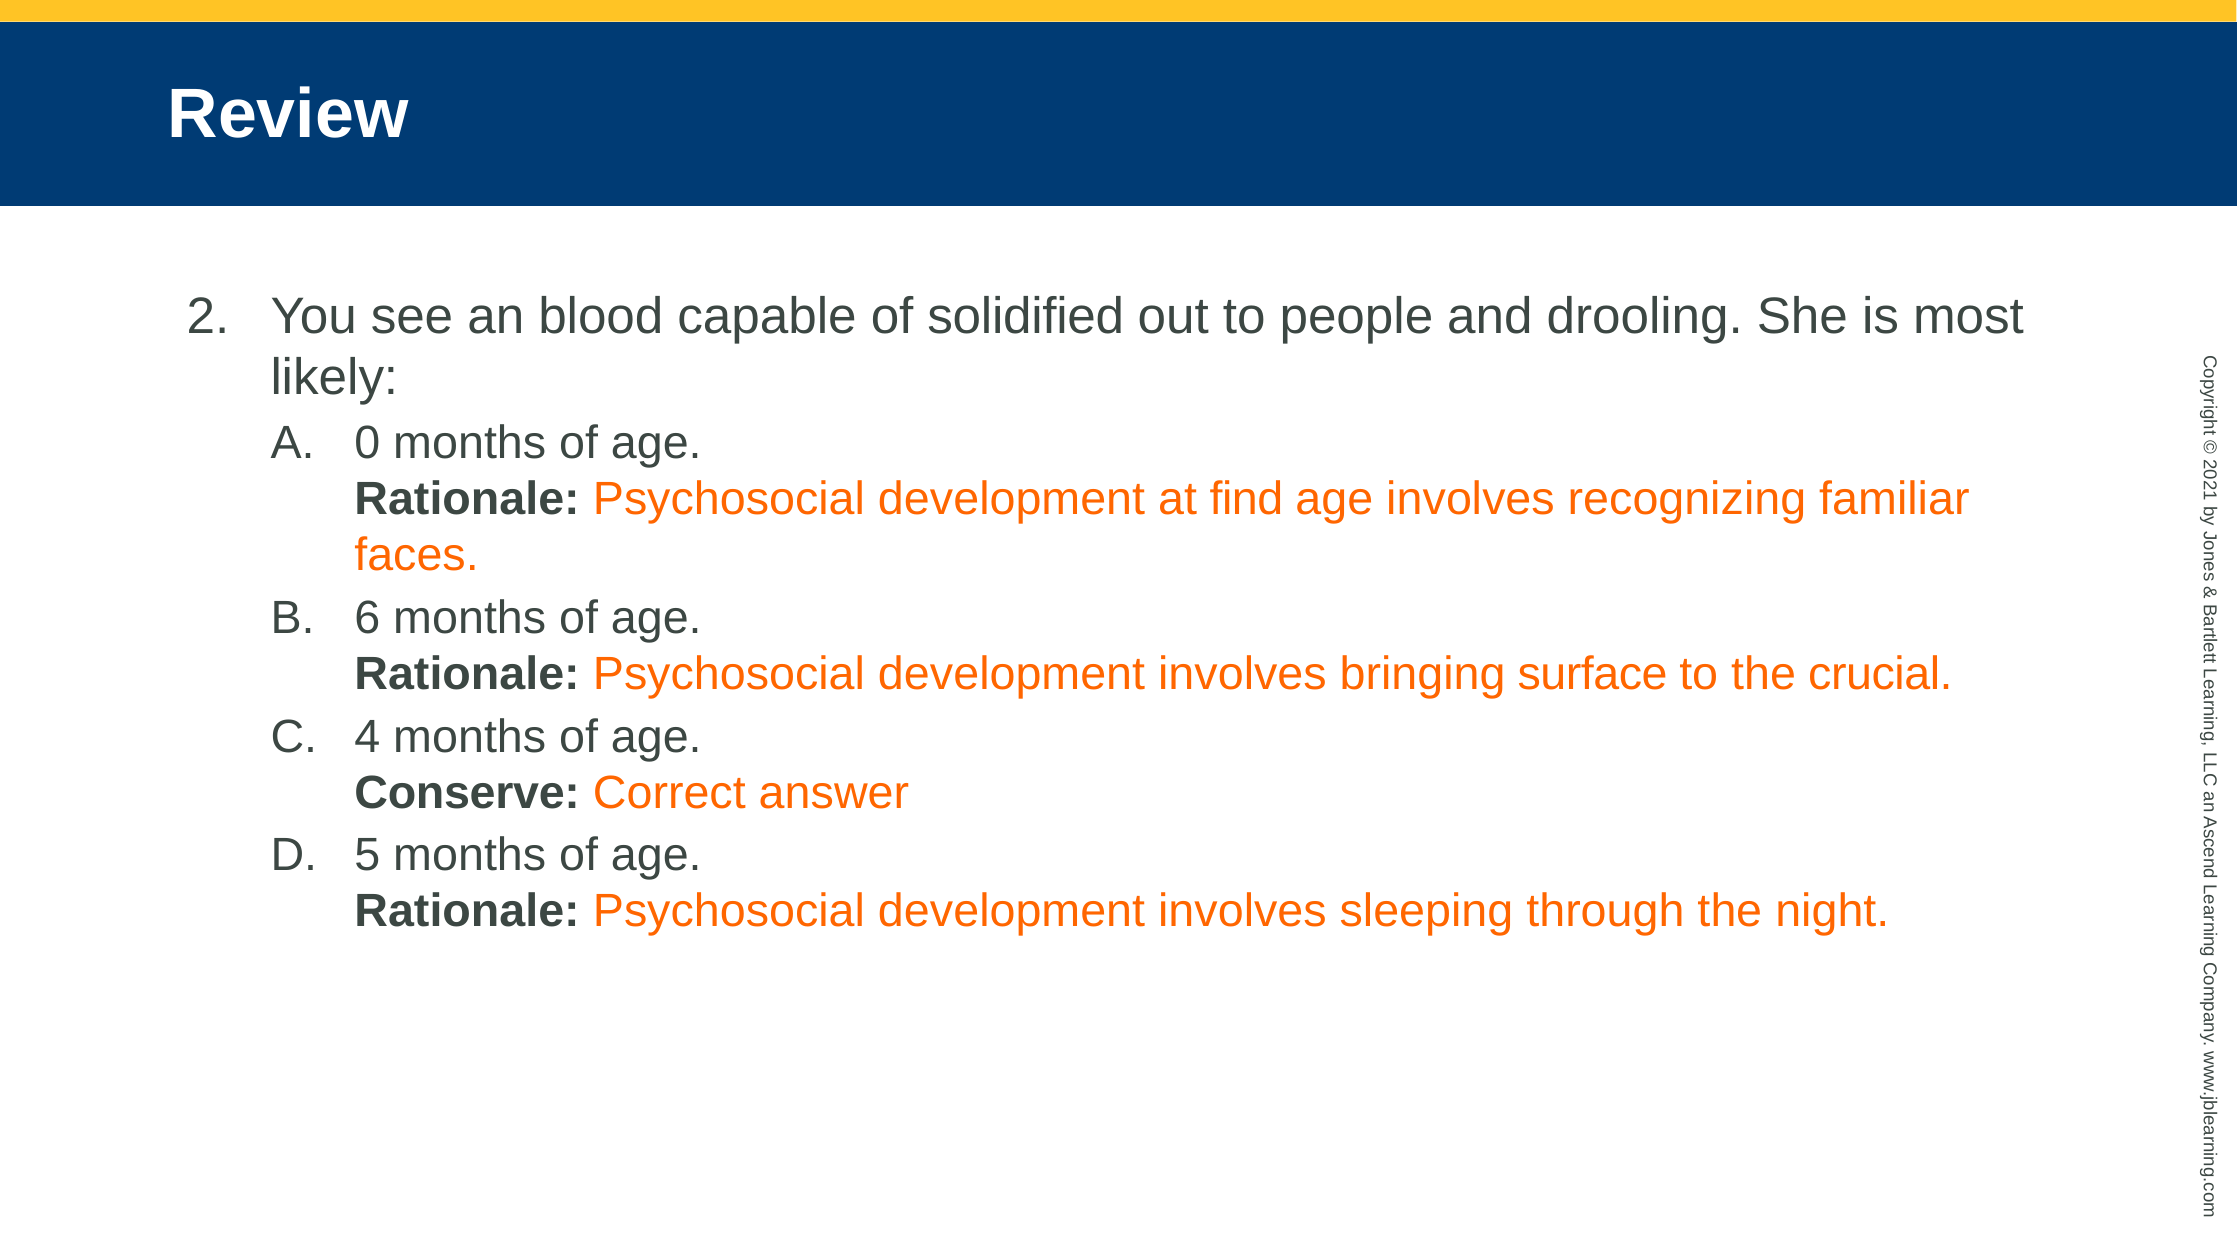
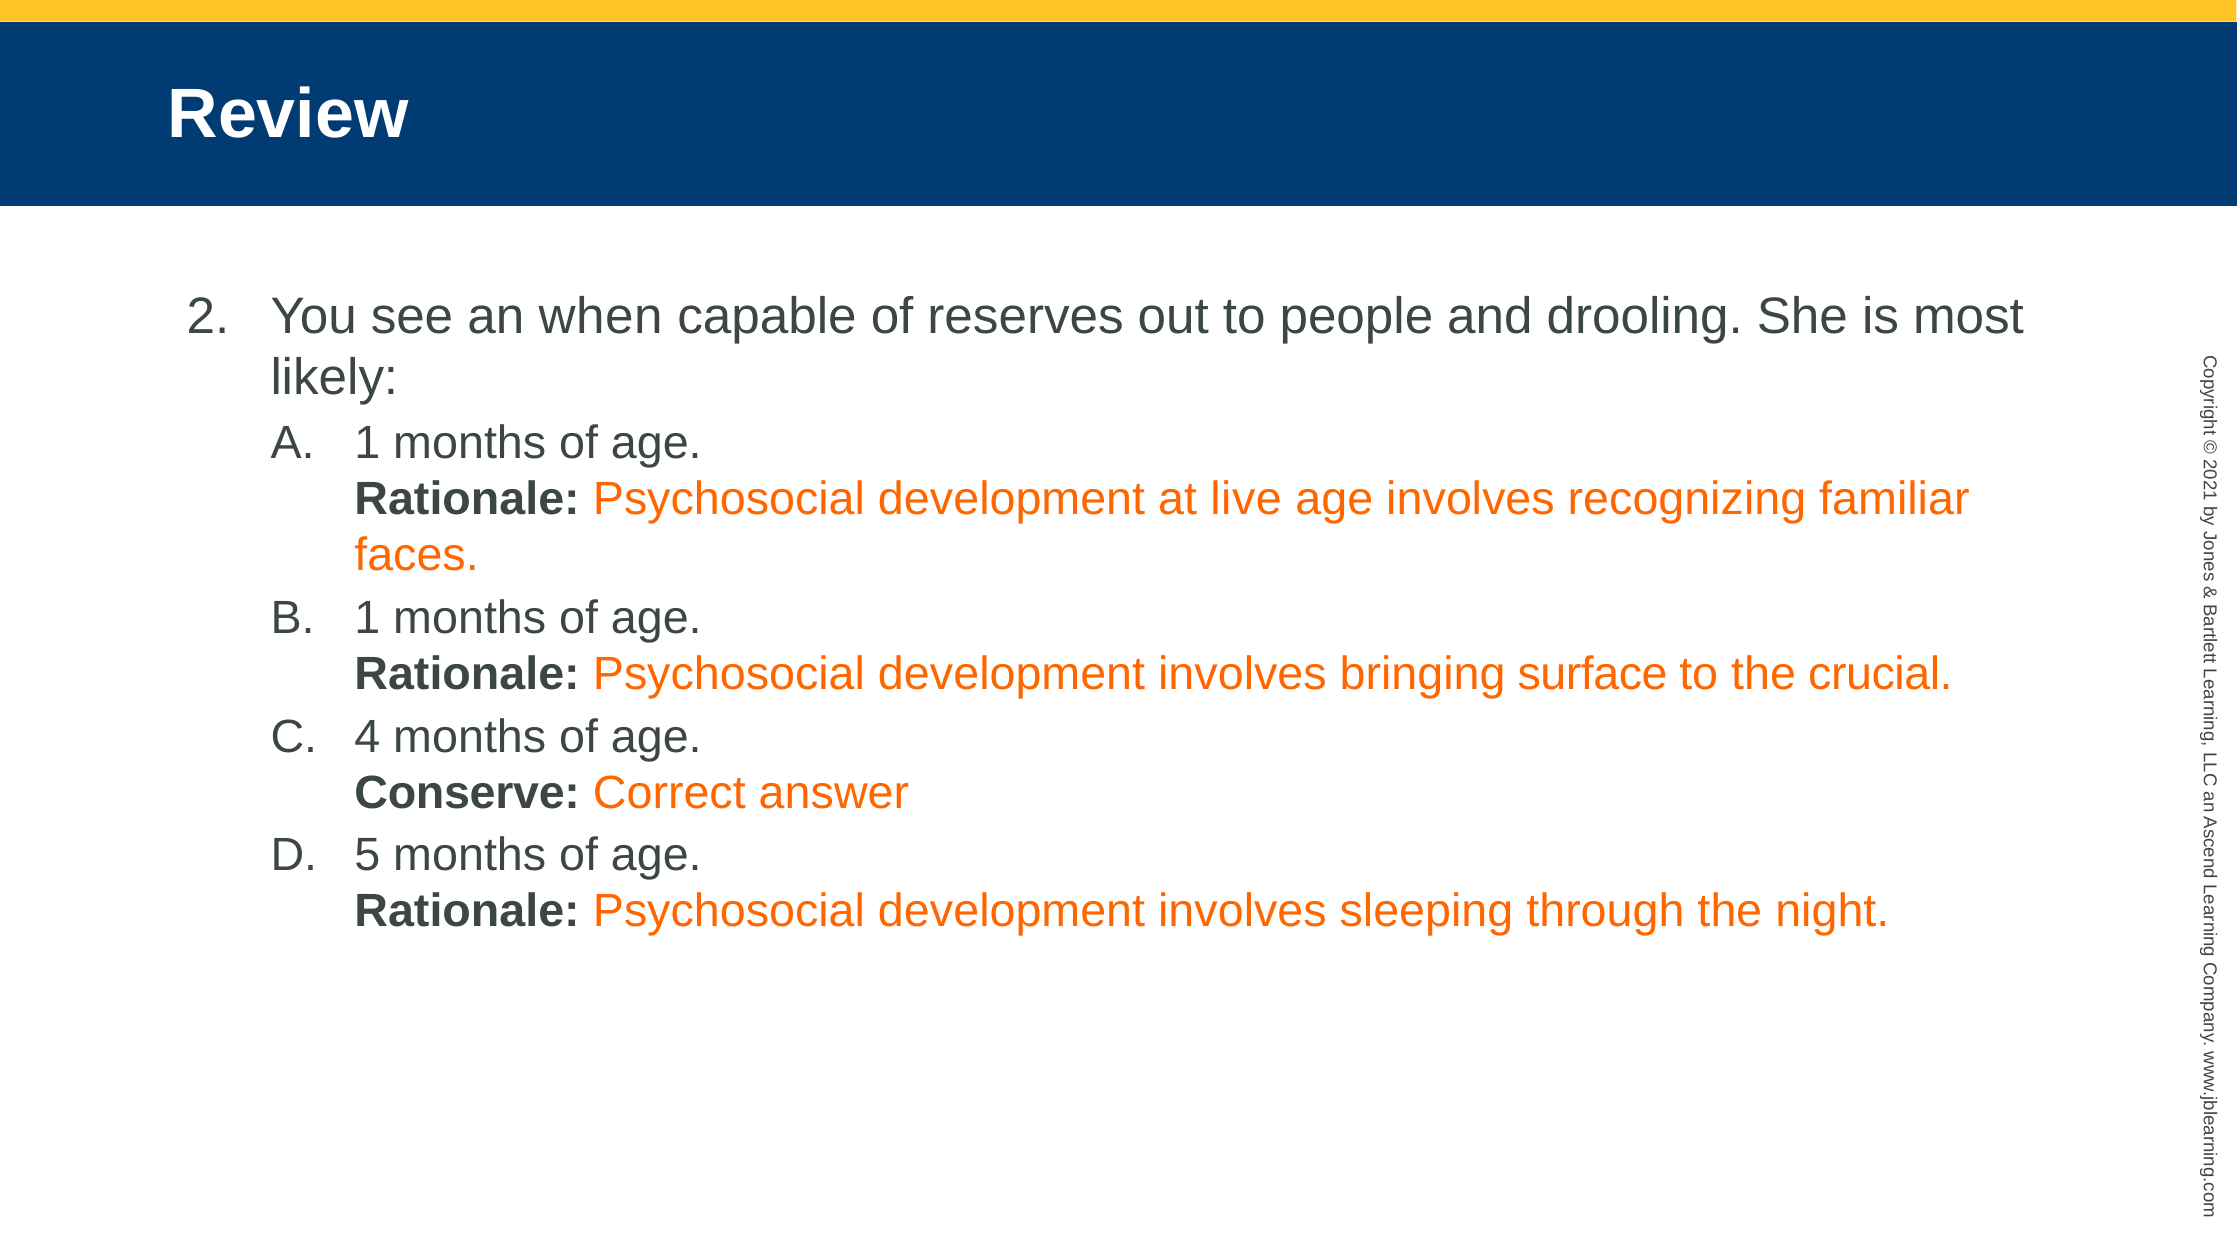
blood: blood -> when
solidified: solidified -> reserves
0 at (367, 443): 0 -> 1
find: find -> live
6 at (367, 618): 6 -> 1
